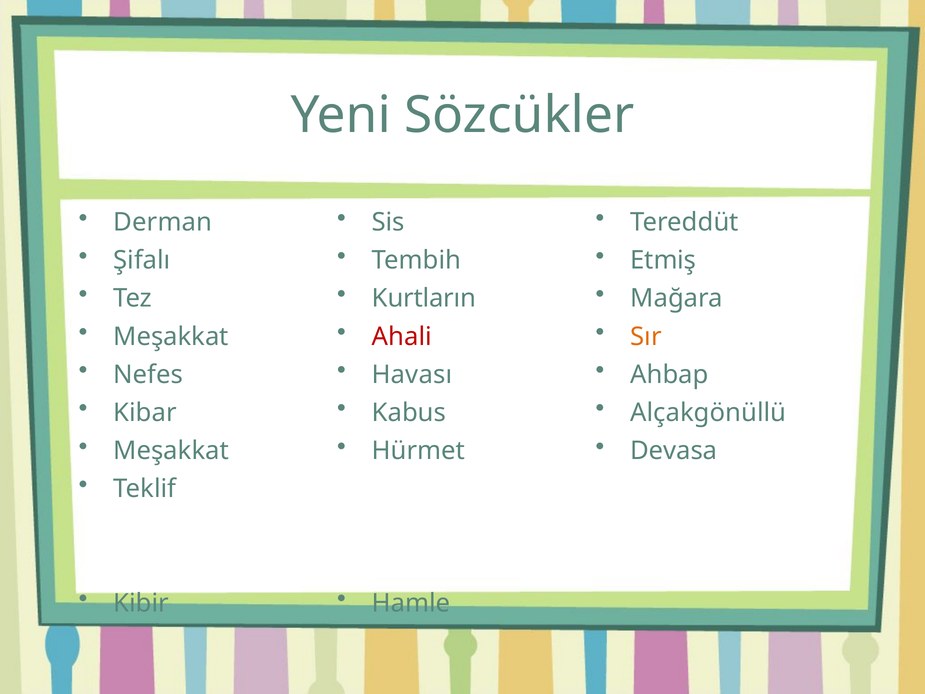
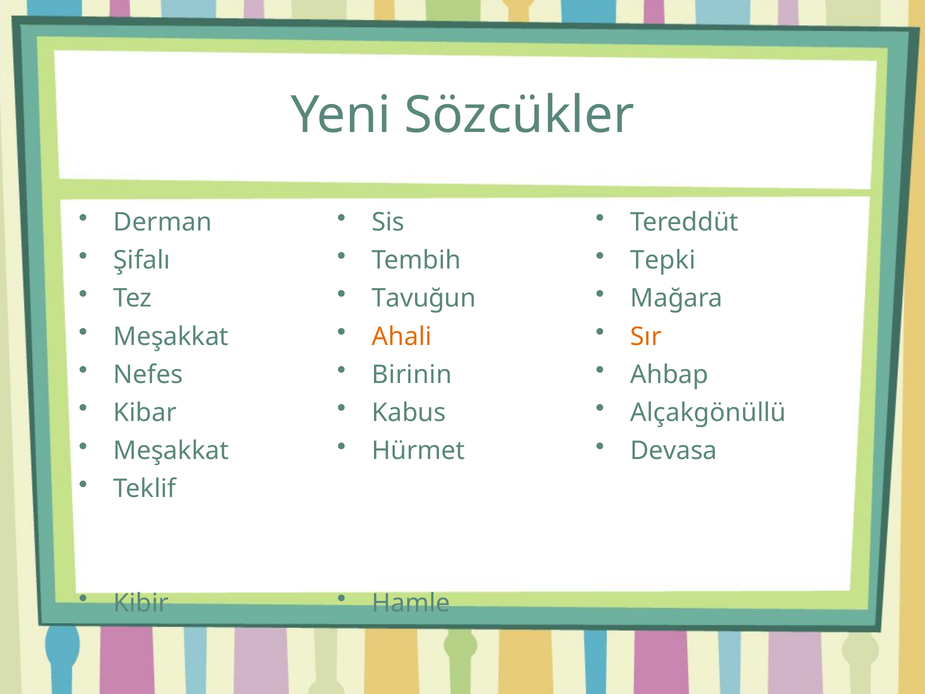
Etmiş: Etmiş -> Tepki
Kurtların: Kurtların -> Tavuğun
Ahali colour: red -> orange
Havası: Havası -> Birinin
